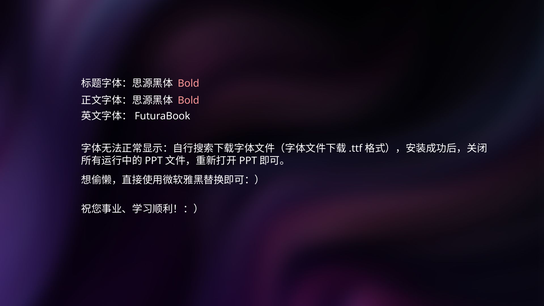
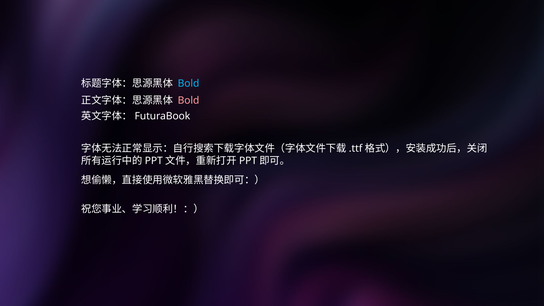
Bold at (189, 84) colour: pink -> light blue
